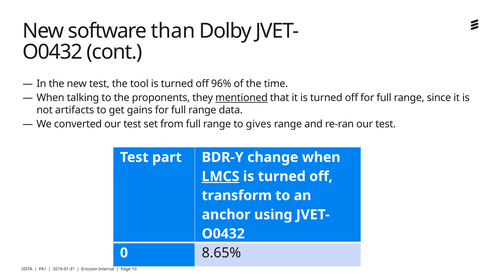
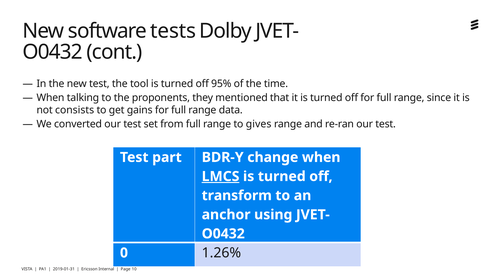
than: than -> tests
96%: 96% -> 95%
mentioned underline: present -> none
artifacts: artifacts -> consists
8.65%: 8.65% -> 1.26%
